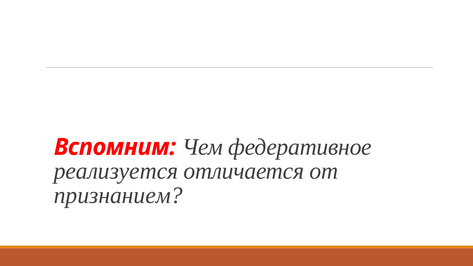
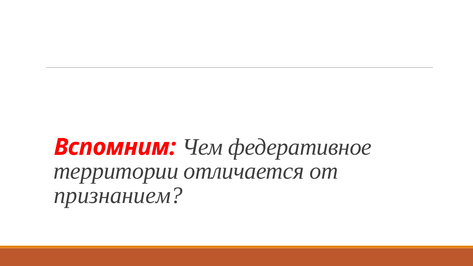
реализуется: реализуется -> территории
